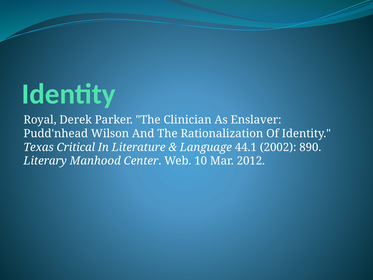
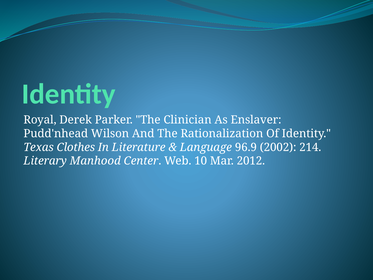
Critical: Critical -> Clothes
44.1: 44.1 -> 96.9
890: 890 -> 214
